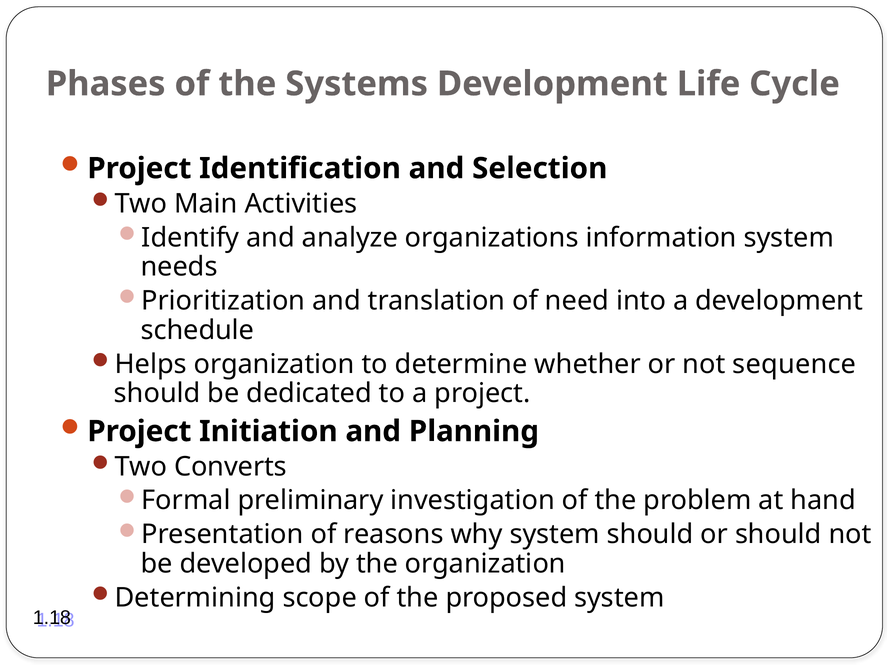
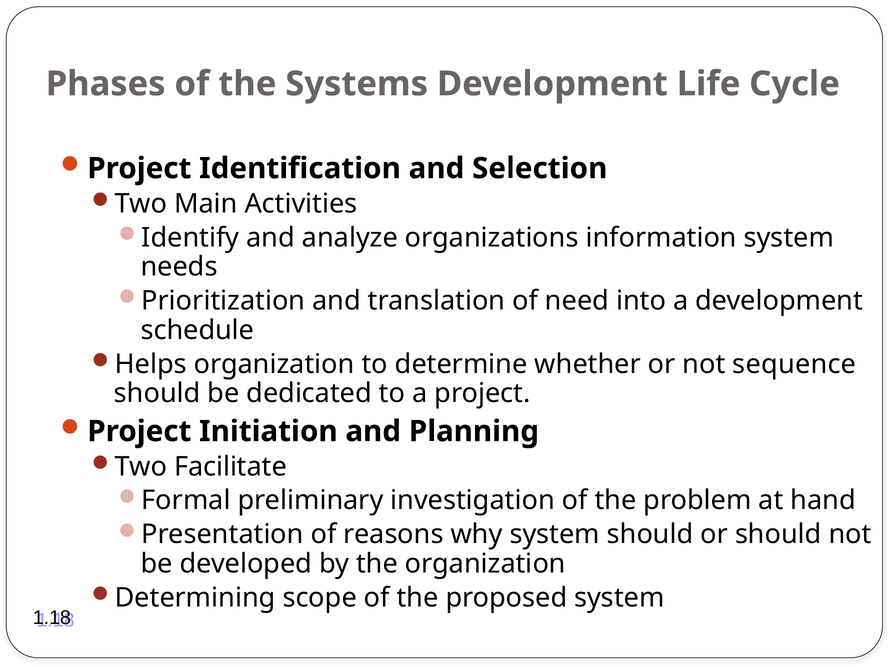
Converts: Converts -> Facilitate
